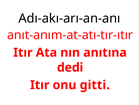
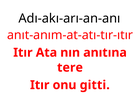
dedi: dedi -> tere
